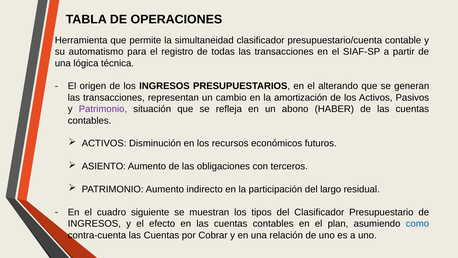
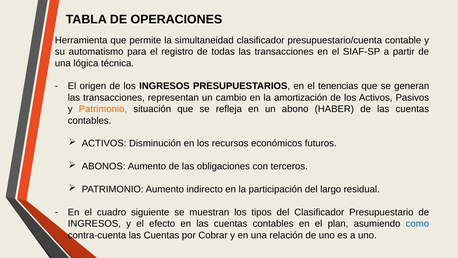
alterando: alterando -> tenencias
Patrimonio at (103, 109) colour: purple -> orange
ASIENTO: ASIENTO -> ABONOS
